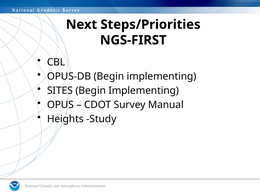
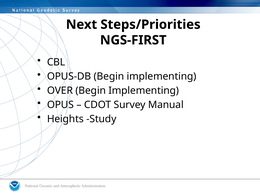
SITES: SITES -> OVER
